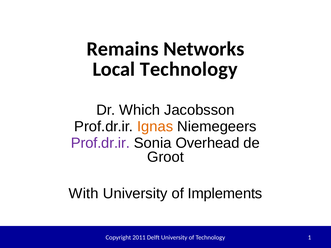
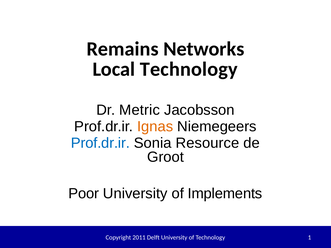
Which: Which -> Metric
Prof.dr.ir at (100, 143) colour: purple -> blue
Overhead: Overhead -> Resource
With: With -> Poor
